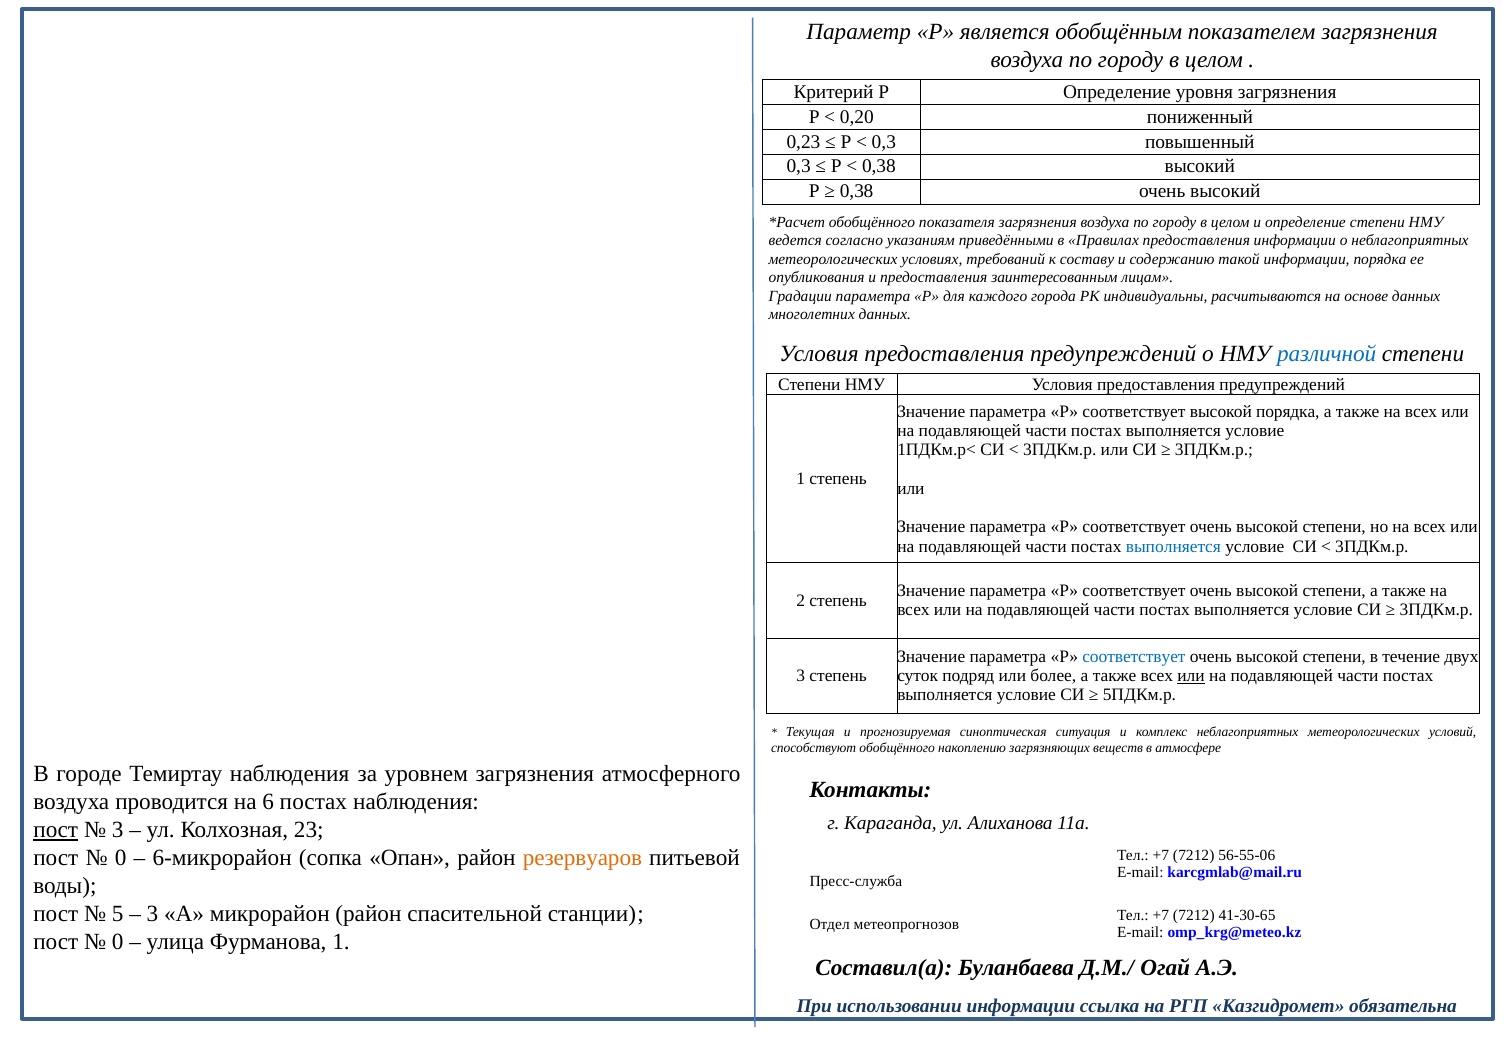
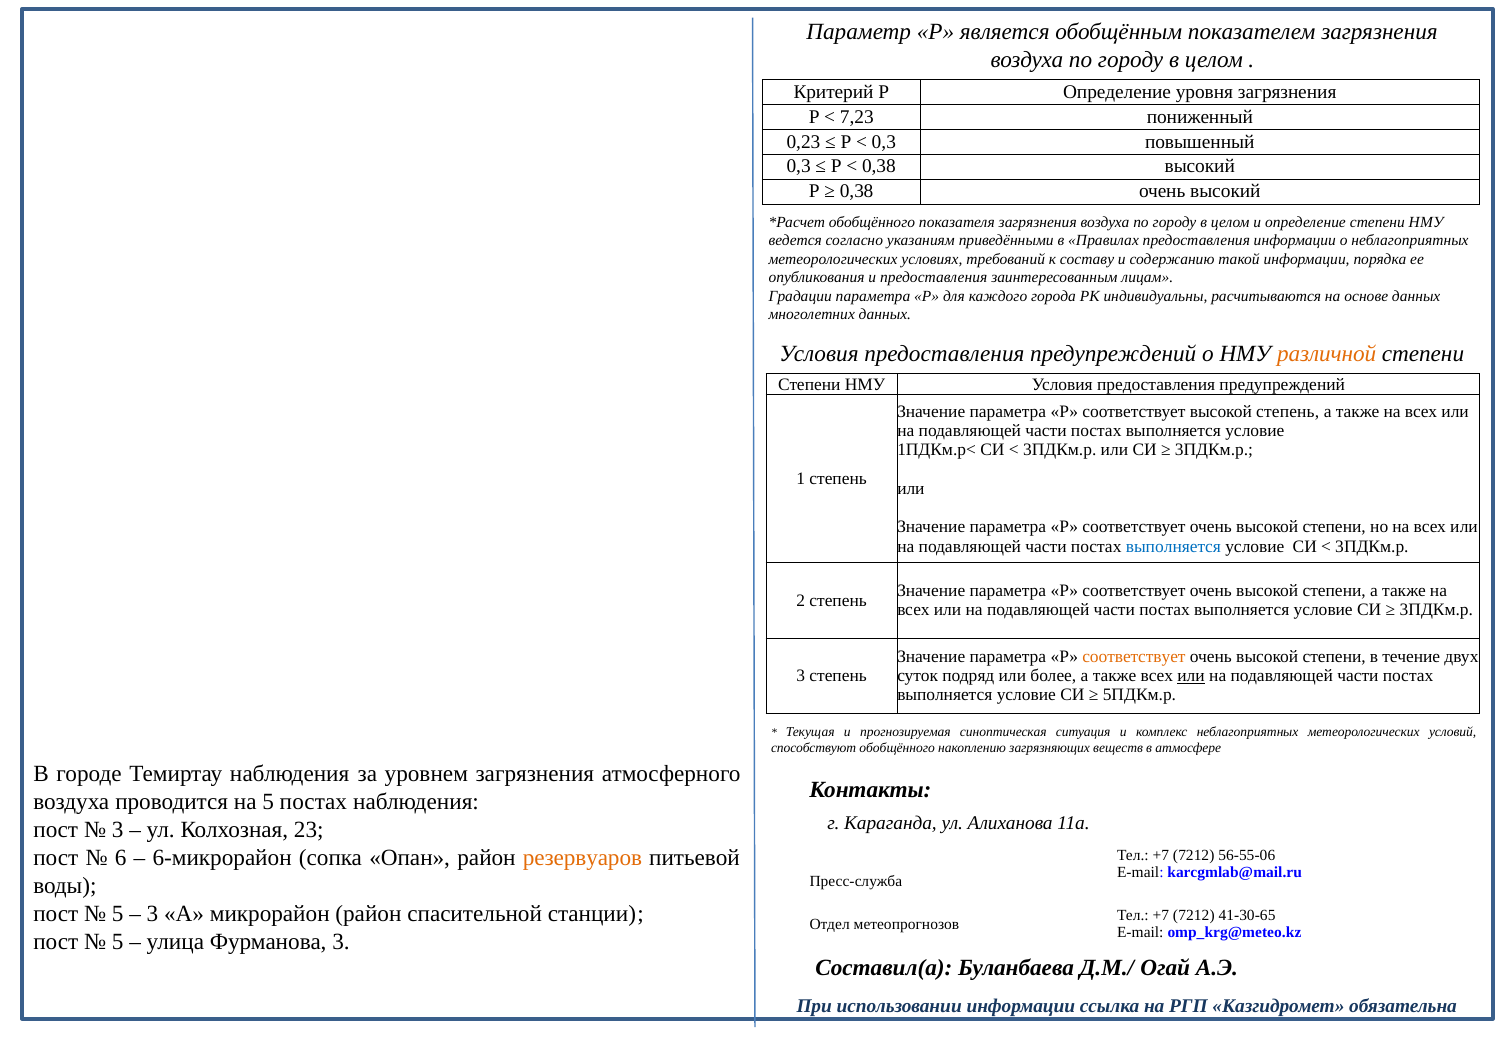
0,20: 0,20 -> 7,23
различной colour: blue -> orange
высокой порядка: порядка -> степень
соответствует at (1134, 657) colour: blue -> orange
на 6: 6 -> 5
пост at (56, 830) underline: present -> none
0 at (121, 858): 0 -> 6
0 at (118, 942): 0 -> 5
Фурманова 1: 1 -> 3
